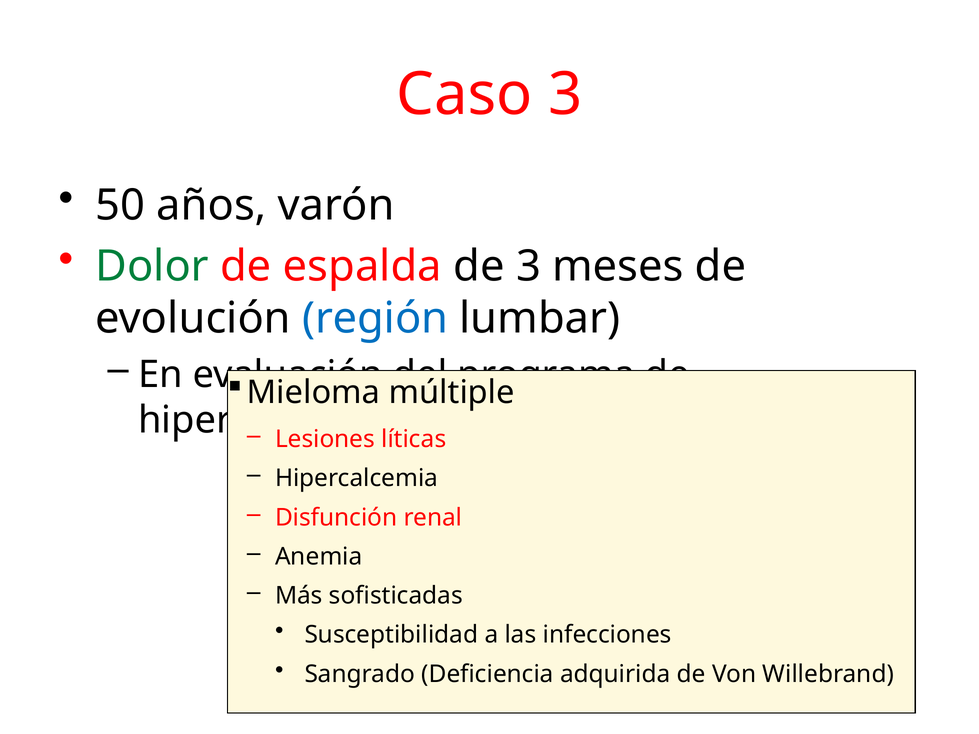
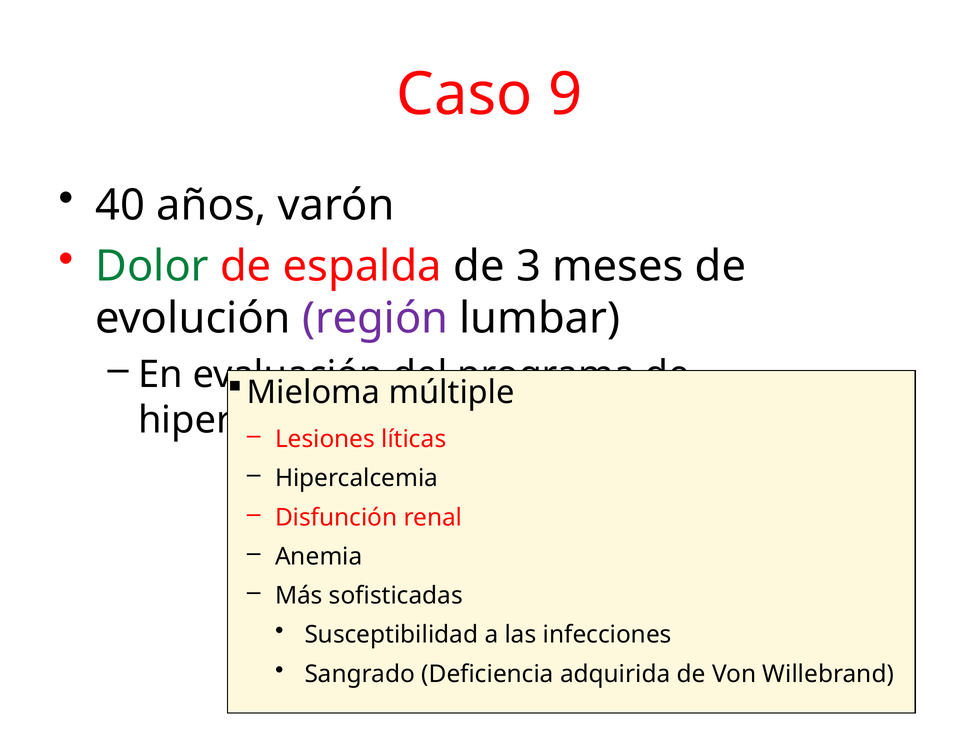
Caso 3: 3 -> 9
50: 50 -> 40
región colour: blue -> purple
